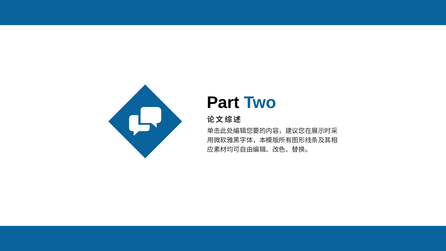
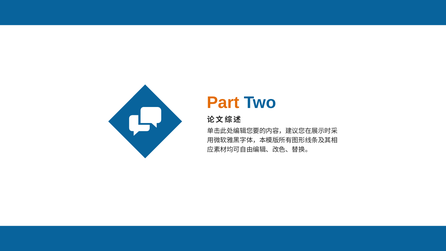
Part colour: black -> orange
